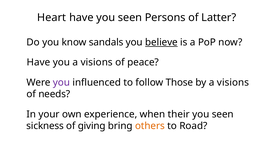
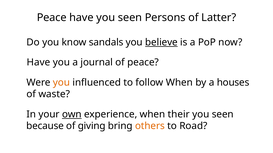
Heart at (52, 18): Heart -> Peace
you a visions: visions -> journal
you at (61, 83) colour: purple -> orange
follow Those: Those -> When
by a visions: visions -> houses
needs: needs -> waste
own underline: none -> present
sickness: sickness -> because
